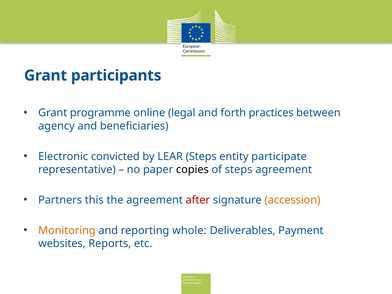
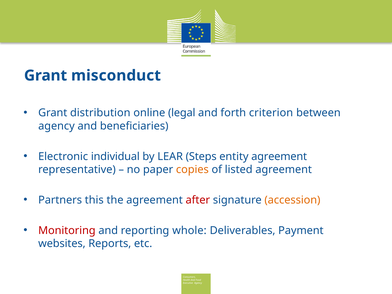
participants: participants -> misconduct
programme: programme -> distribution
practices: practices -> criterion
convicted: convicted -> individual
entity participate: participate -> agreement
copies colour: black -> orange
of steps: steps -> listed
Monitoring colour: orange -> red
